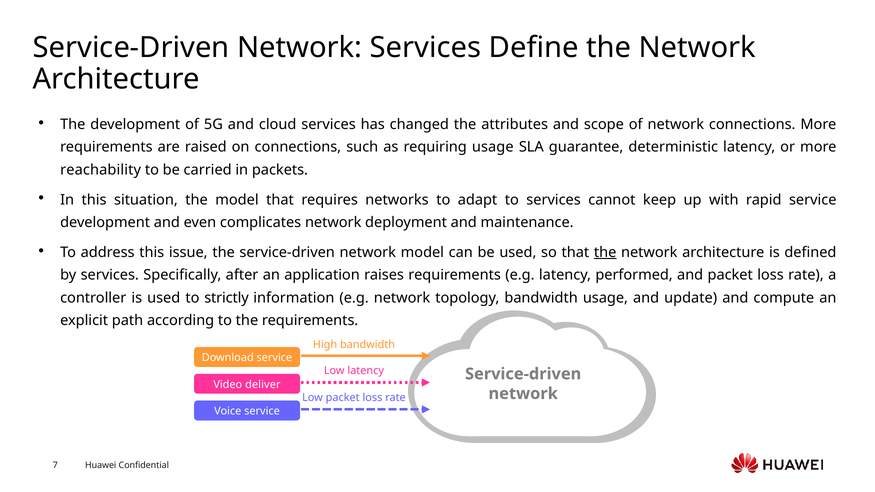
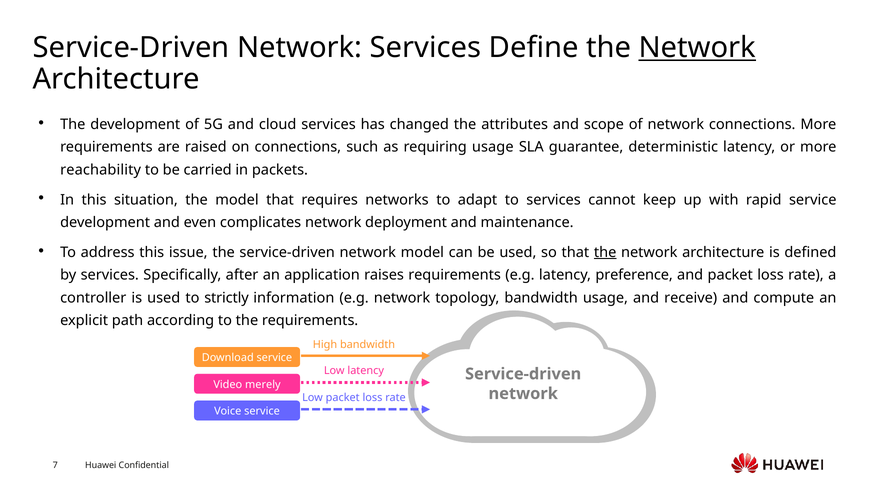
Network at (697, 48) underline: none -> present
performed: performed -> preference
update: update -> receive
deliver: deliver -> merely
